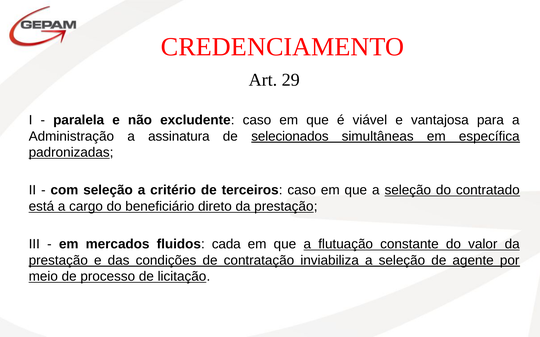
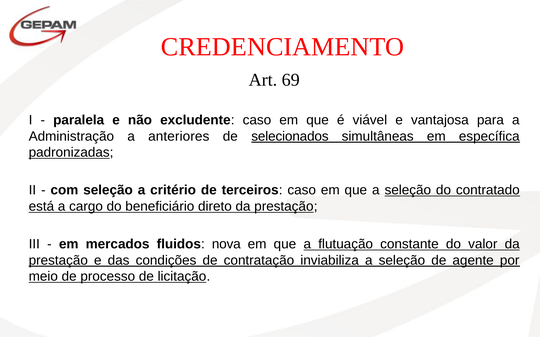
29: 29 -> 69
assinatura: assinatura -> anteriores
cada: cada -> nova
